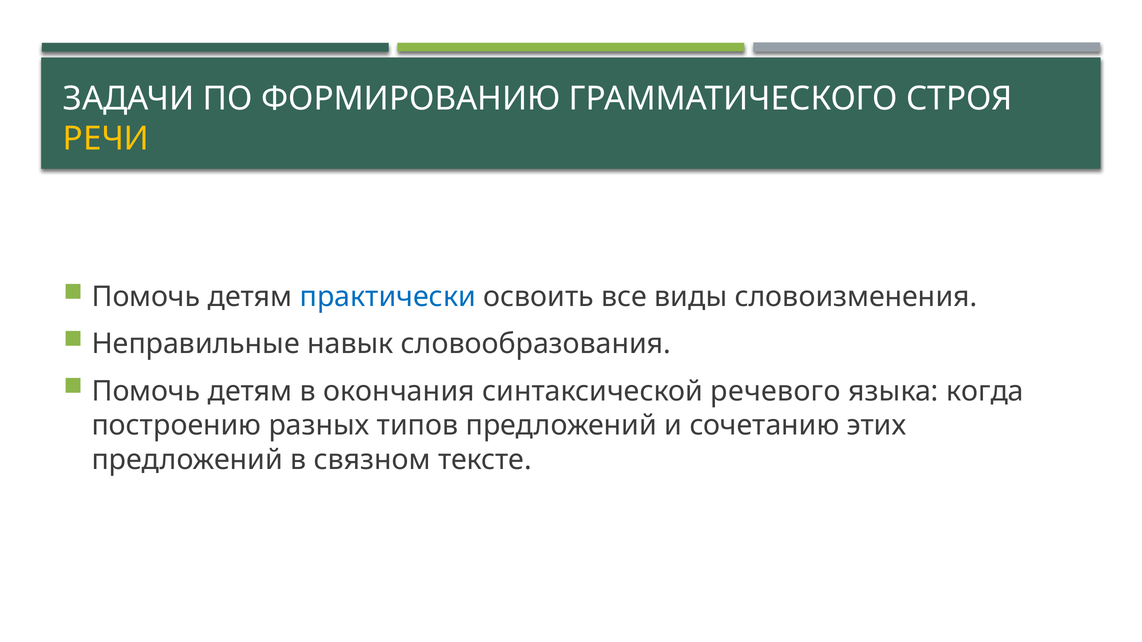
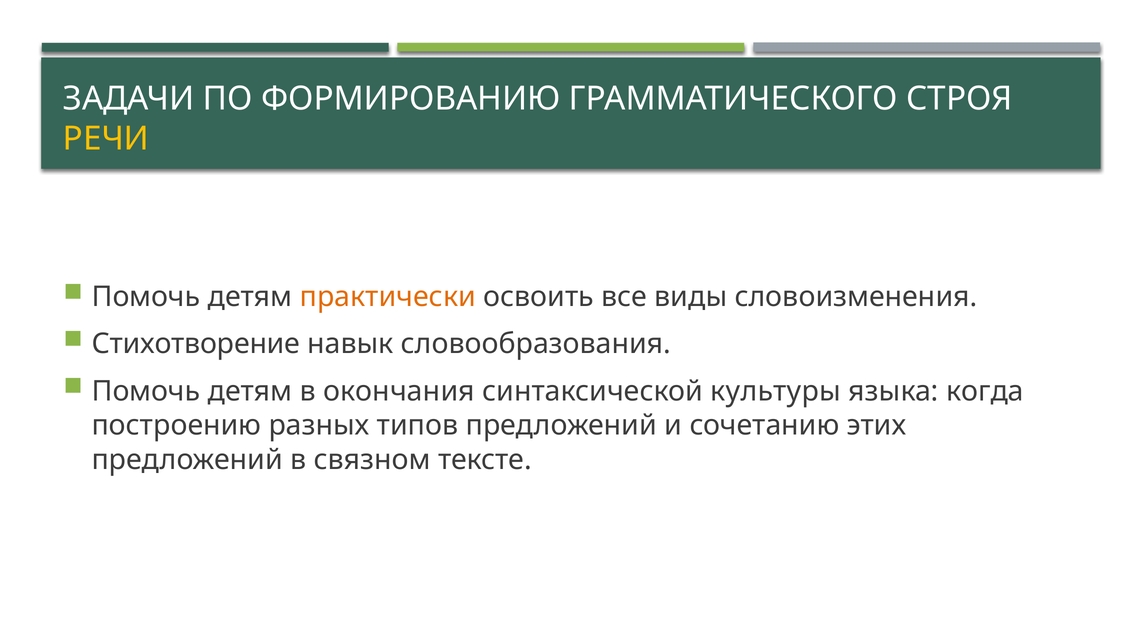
практически colour: blue -> orange
Неправильные: Неправильные -> Стихотворение
речевого: речевого -> культуры
